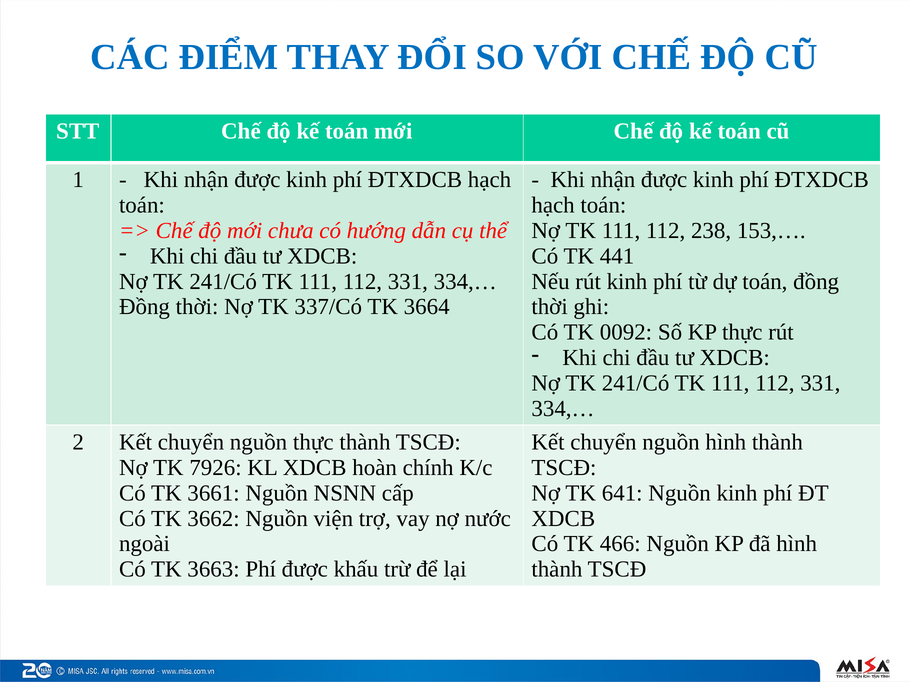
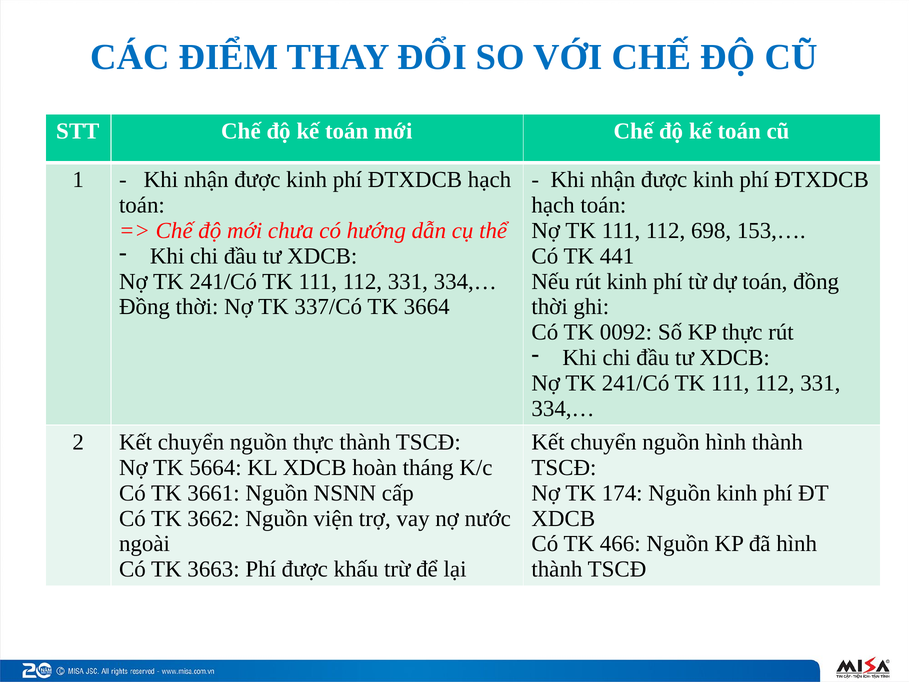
238: 238 -> 698
7926: 7926 -> 5664
chính: chính -> tháng
641: 641 -> 174
